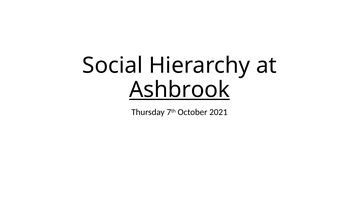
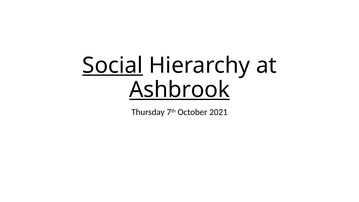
Social underline: none -> present
